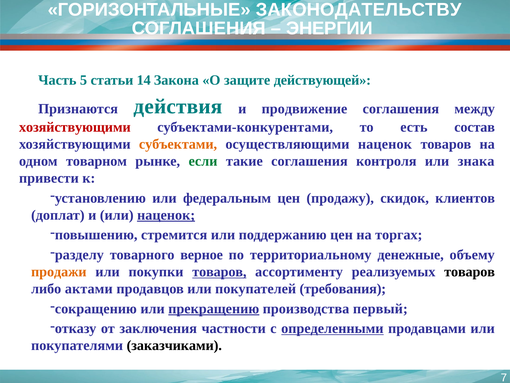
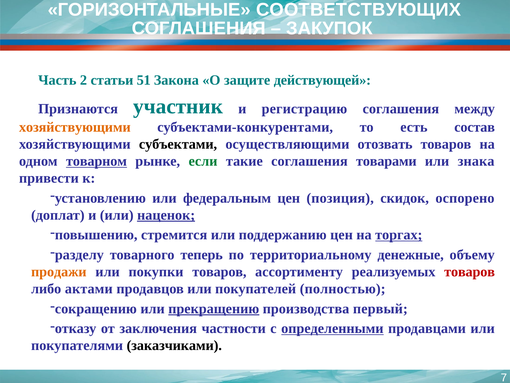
ЗАКОНОДАТЕЛЬСТВУ: ЗАКОНОДАТЕЛЬСТВУ -> СООТВЕТСТВУЮЩИХ
ЭНЕРГИИ: ЭНЕРГИИ -> ЗАКУПОК
5: 5 -> 2
14: 14 -> 51
действия: действия -> участник
продвижение: продвижение -> регистрацию
хозяйствующими at (75, 127) colour: red -> orange
субъектами colour: orange -> black
осуществляющими наценок: наценок -> отозвать
товарном underline: none -> present
контроля: контроля -> товарами
продажу: продажу -> позиция
клиентов: клиентов -> оспорено
торгах underline: none -> present
верное: верное -> теперь
товаров at (219, 272) underline: present -> none
товаров at (470, 272) colour: black -> red
требования: требования -> полностью
